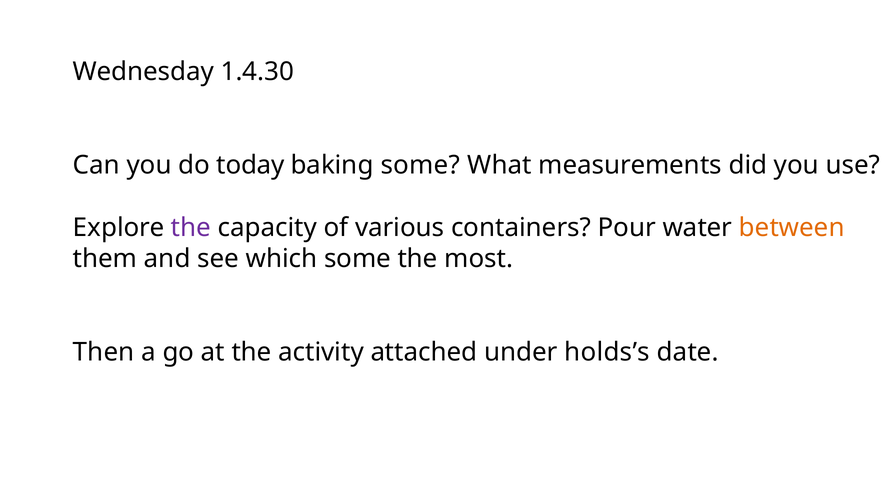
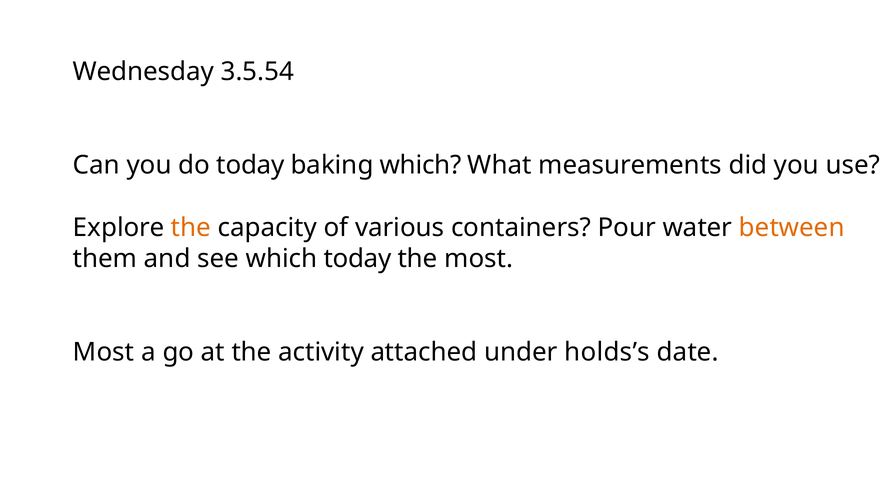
1.4.30: 1.4.30 -> 3.5.54
baking some: some -> which
the at (191, 228) colour: purple -> orange
which some: some -> today
Then at (104, 352): Then -> Most
